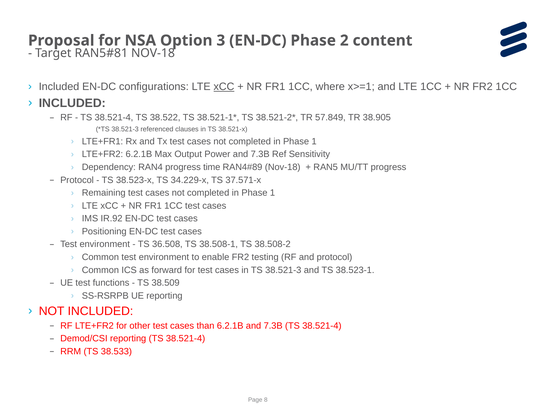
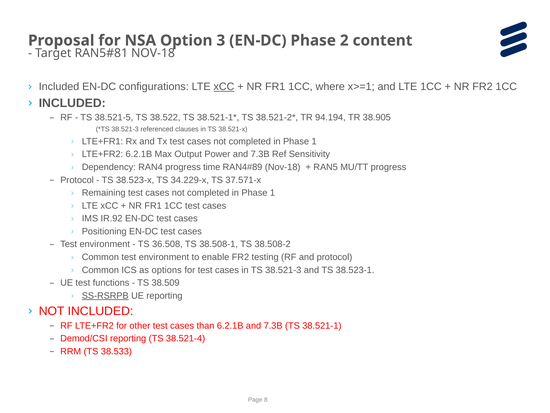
38.521-4 at (114, 117): 38.521-4 -> 38.521-5
57.849: 57.849 -> 94.194
forward: forward -> options
SS-RSRPB underline: none -> present
7.3B TS 38.521-4: 38.521-4 -> 38.521-1
